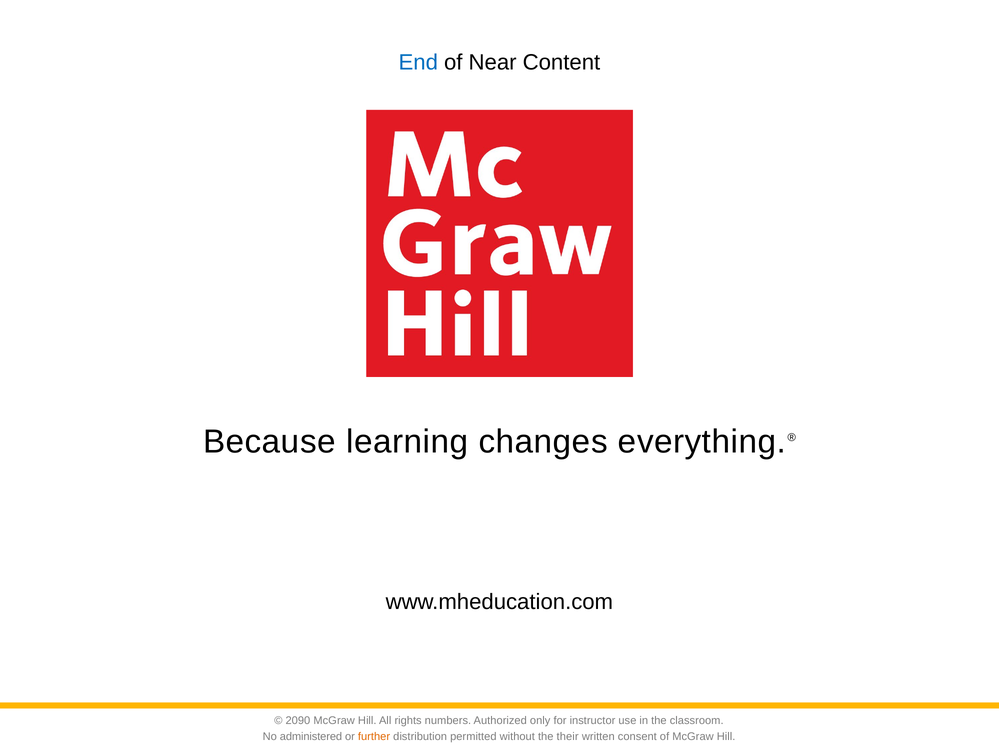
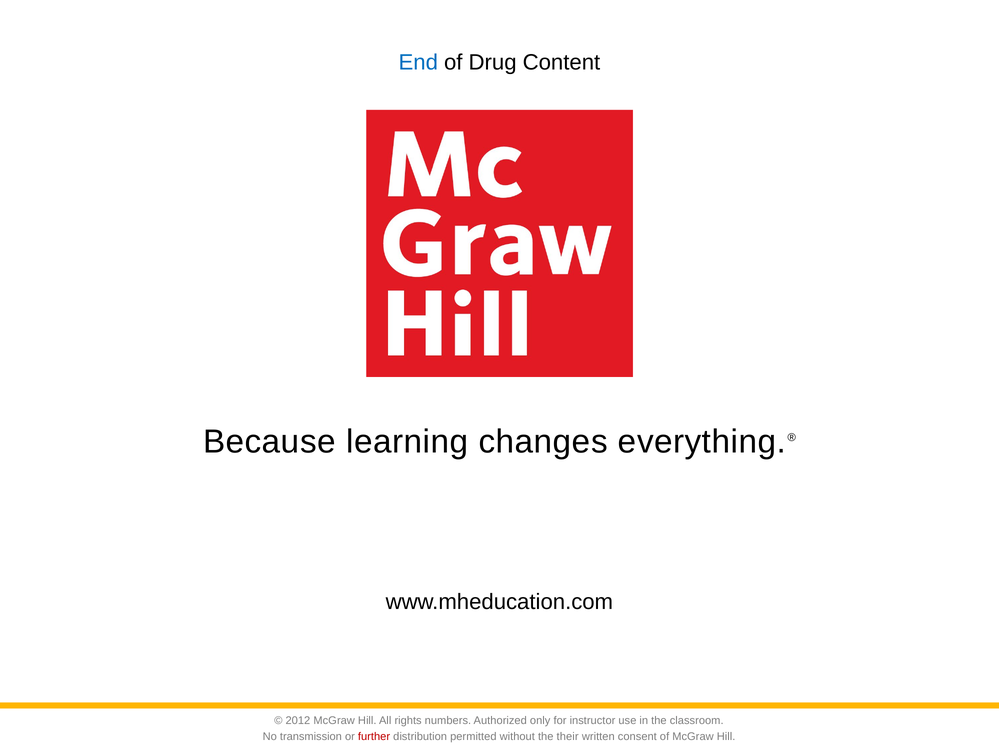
Near: Near -> Drug
2090: 2090 -> 2012
administered: administered -> transmission
further colour: orange -> red
